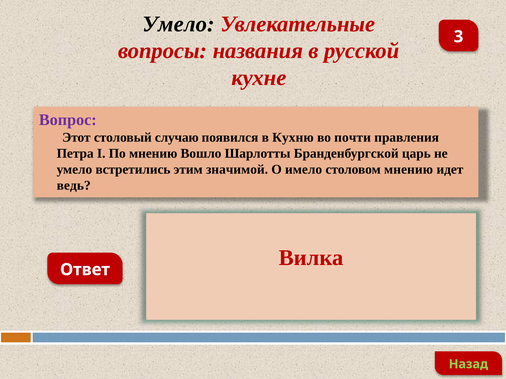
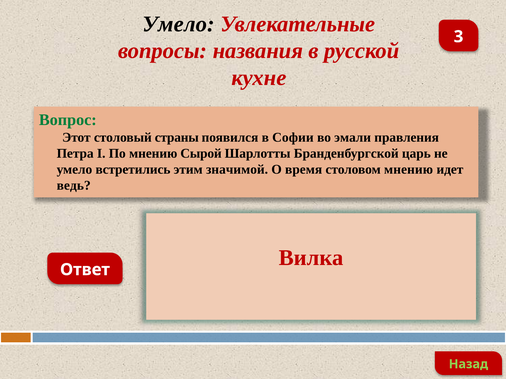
Вопрос colour: purple -> green
случаю: случаю -> страны
Кухню: Кухню -> Софии
почти: почти -> эмали
Вошло: Вошло -> Сырой
имело: имело -> время
